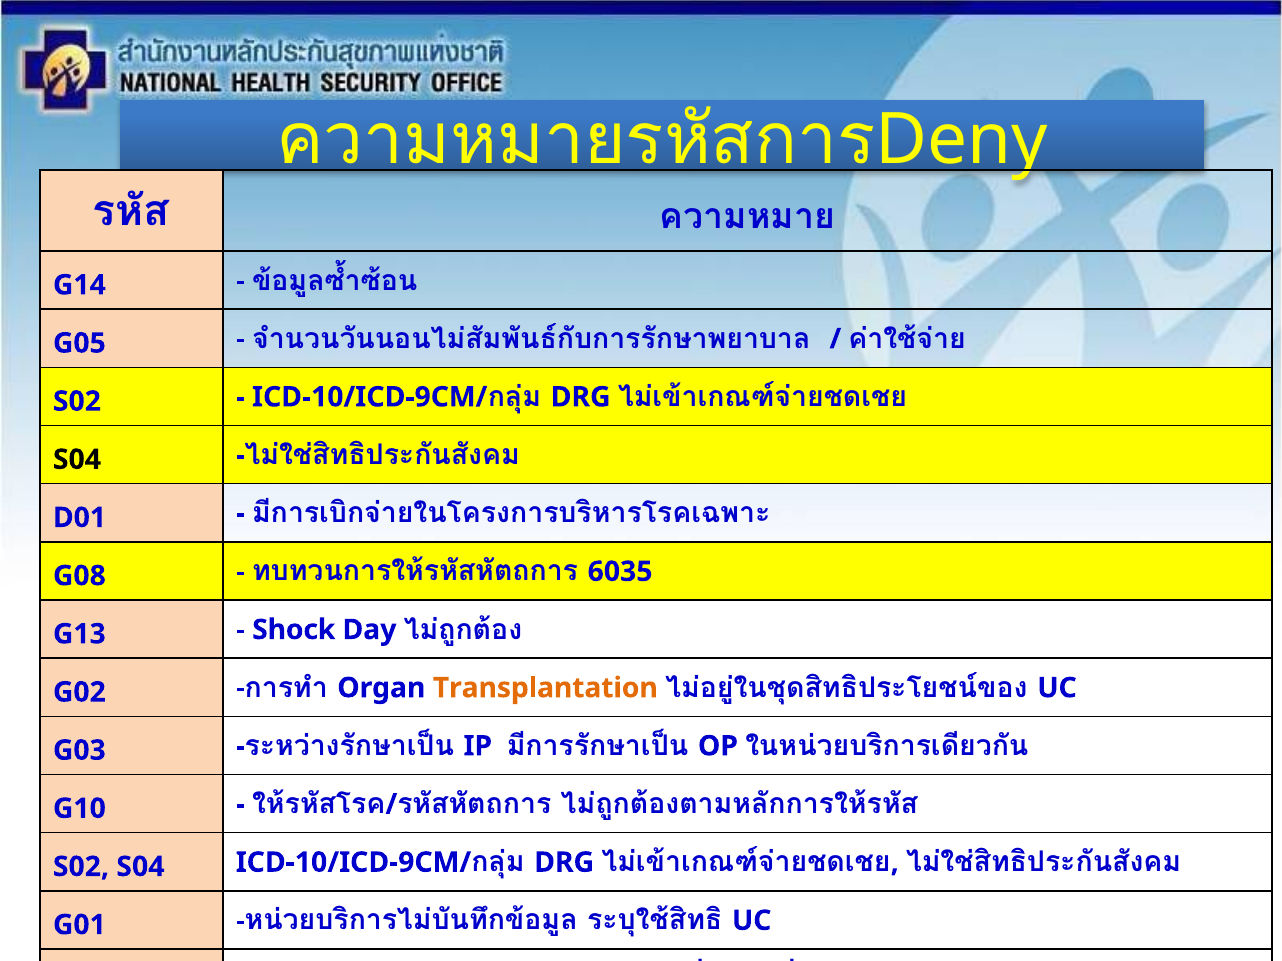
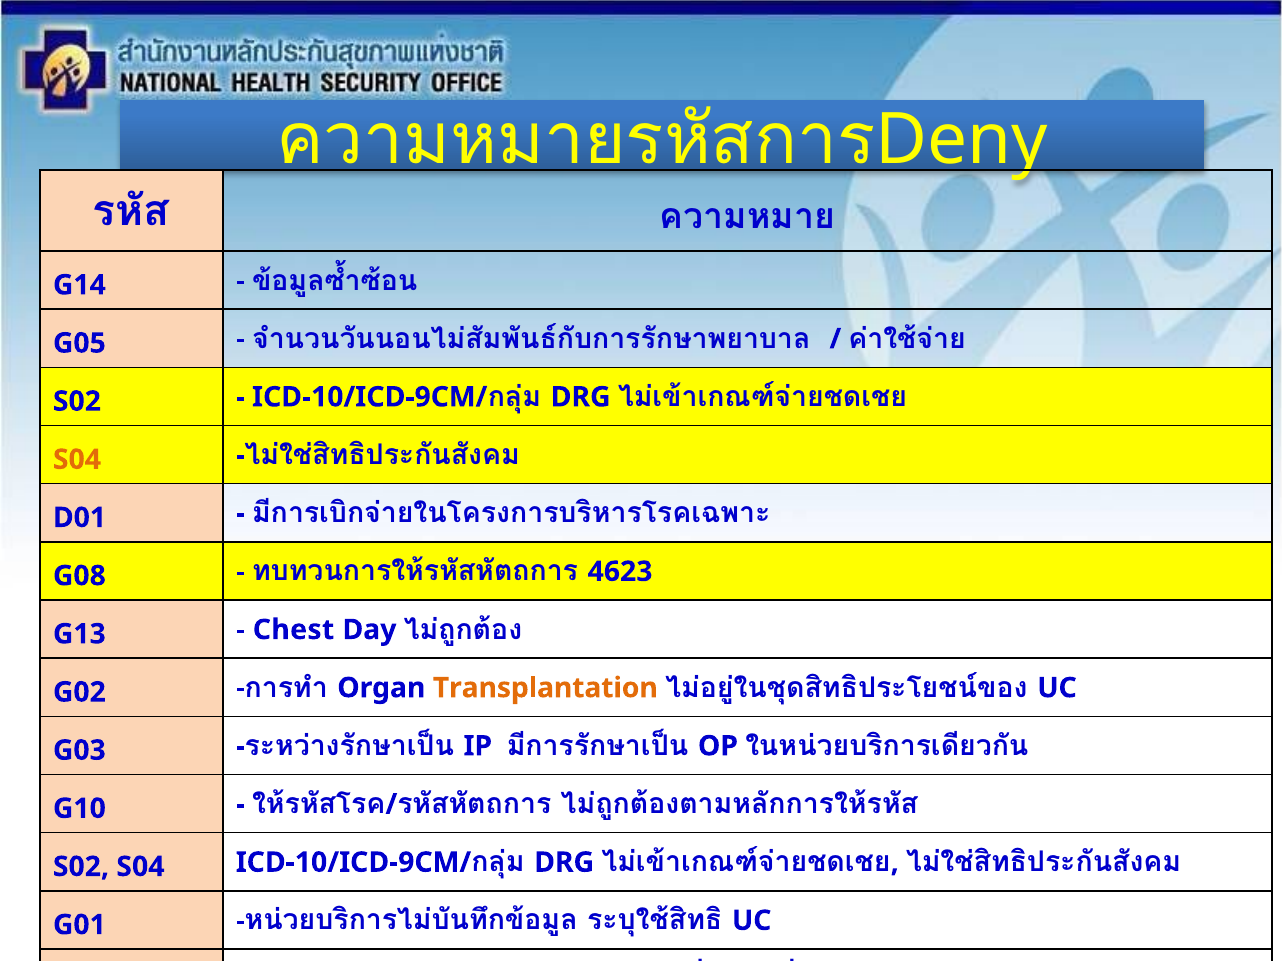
S04 at (77, 460) colour: black -> orange
6035: 6035 -> 4623
Shock: Shock -> Chest
